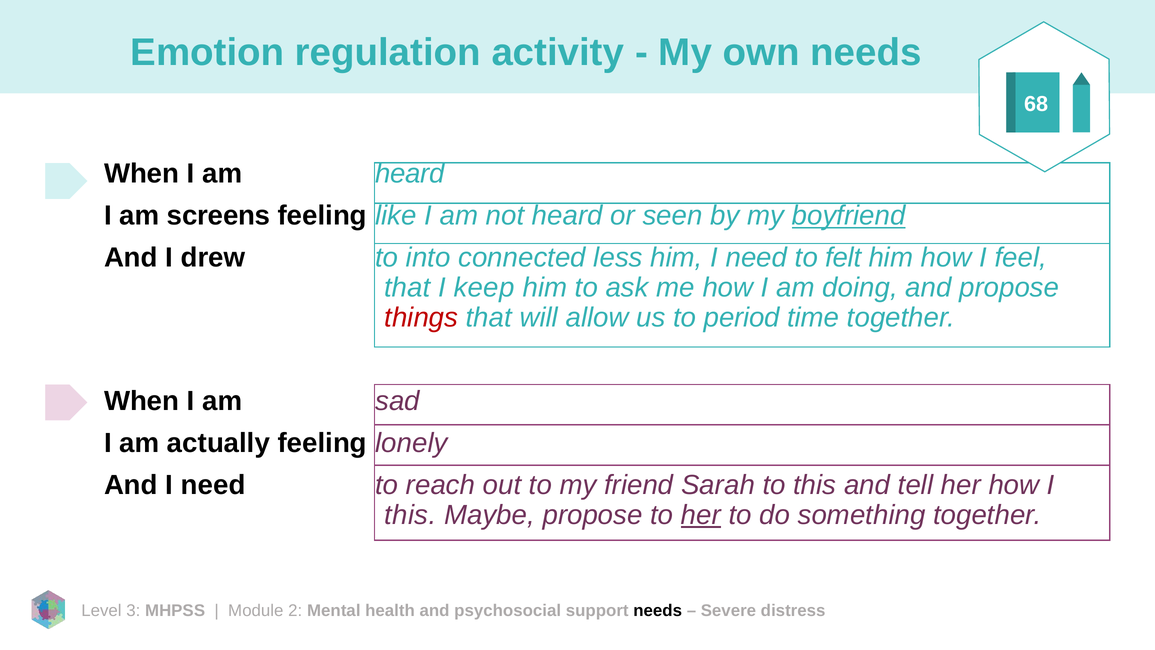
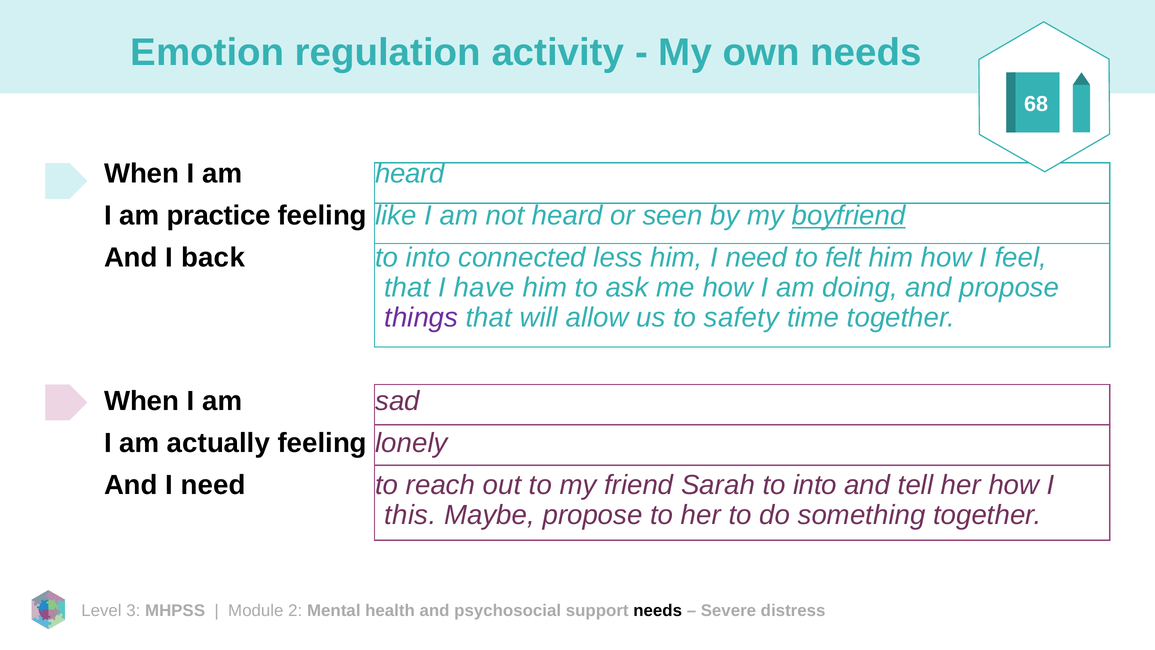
screens: screens -> practice
drew: drew -> back
keep: keep -> have
things colour: red -> purple
period: period -> safety
Sarah to this: this -> into
her at (701, 515) underline: present -> none
